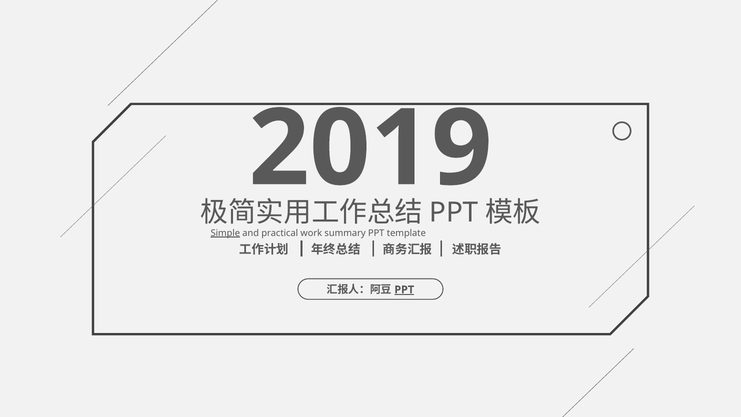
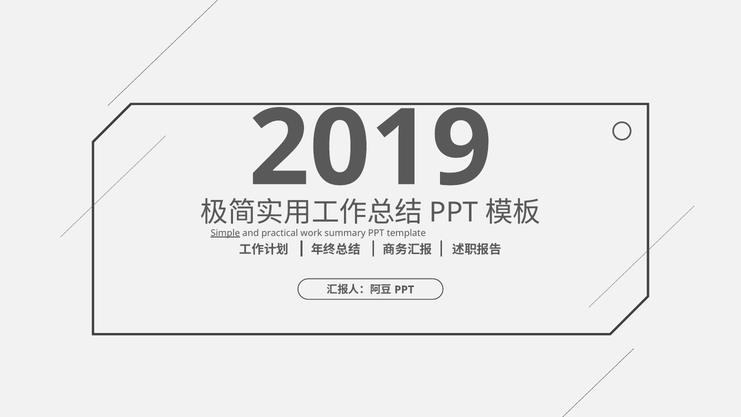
PPT at (404, 290) underline: present -> none
